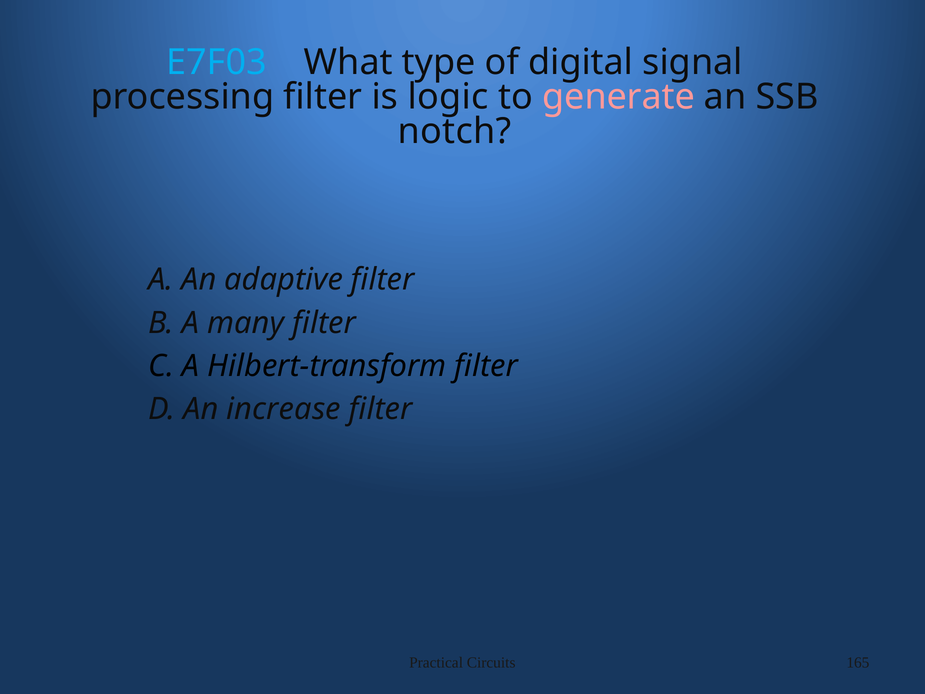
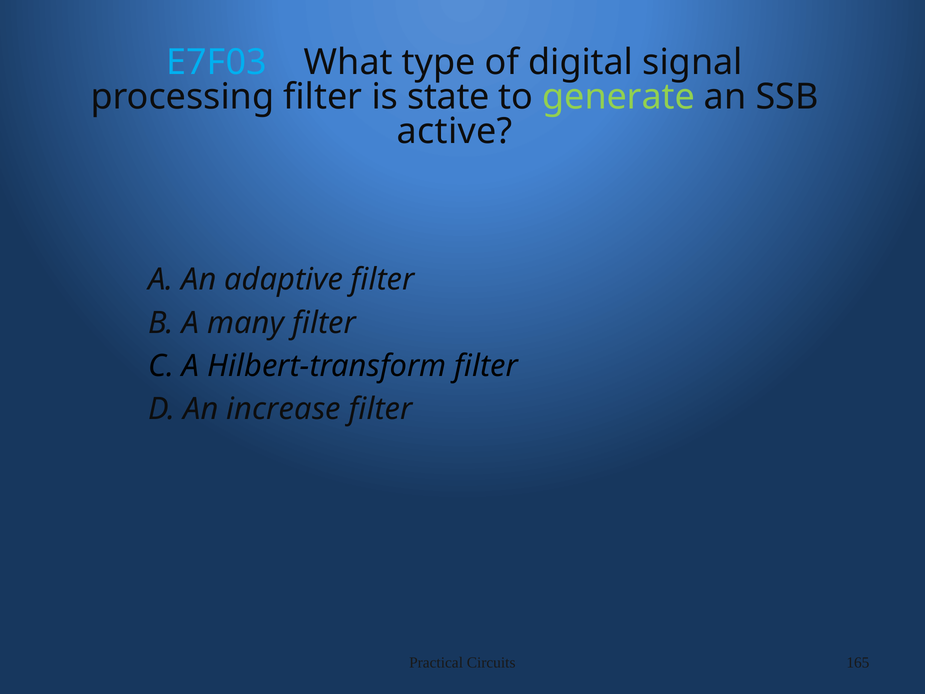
logic: logic -> state
generate colour: pink -> light green
notch: notch -> active
